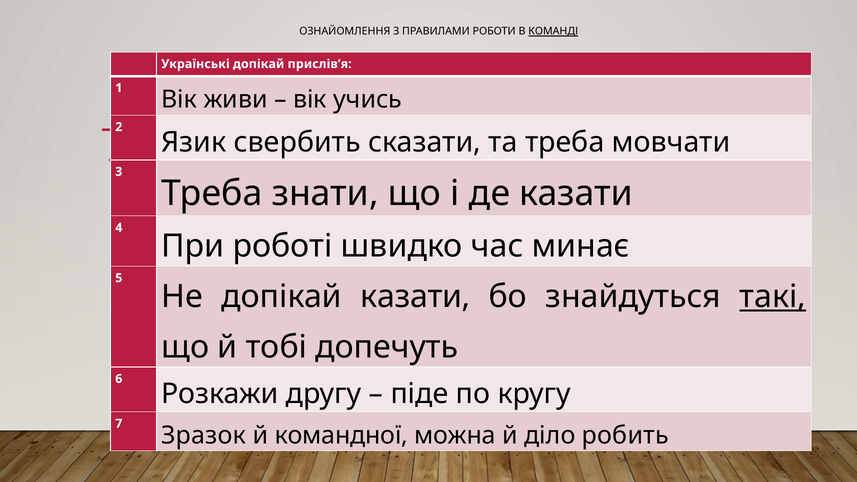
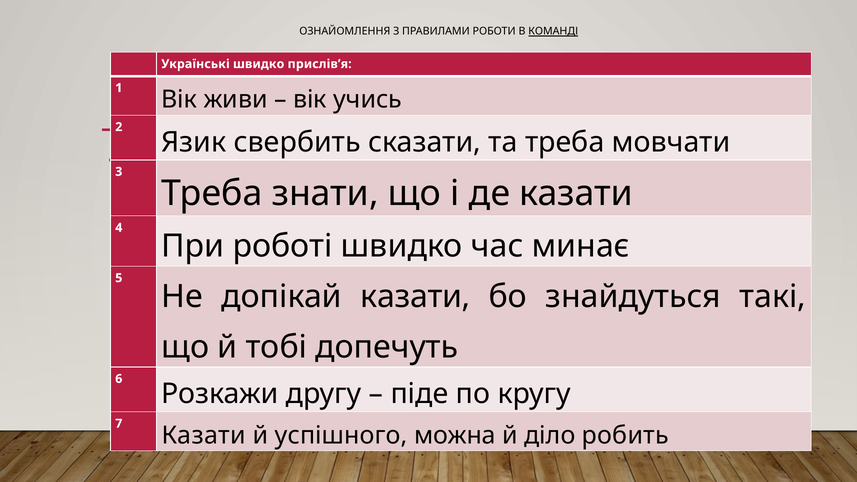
Українські допікай: допікай -> швидко
такі underline: present -> none
Зразок at (204, 435): Зразок -> Казати
командної: командної -> успішного
